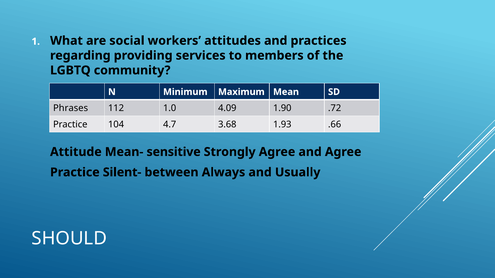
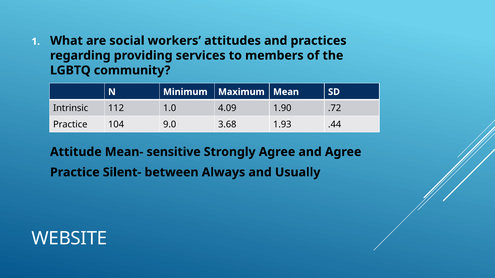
Phrases: Phrases -> Intrinsic
4.7: 4.7 -> 9.0
.66: .66 -> .44
SHOULD: SHOULD -> WEBSITE
